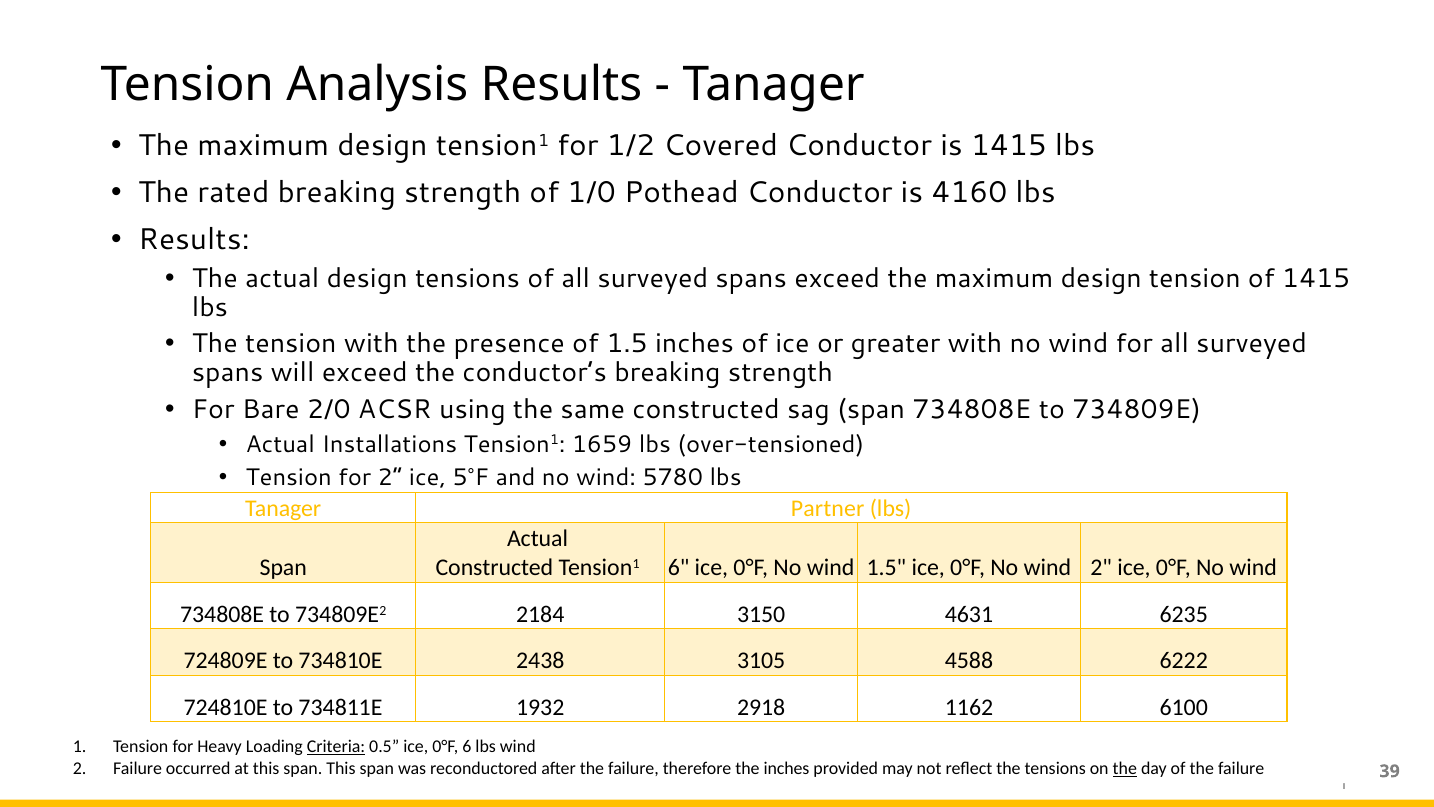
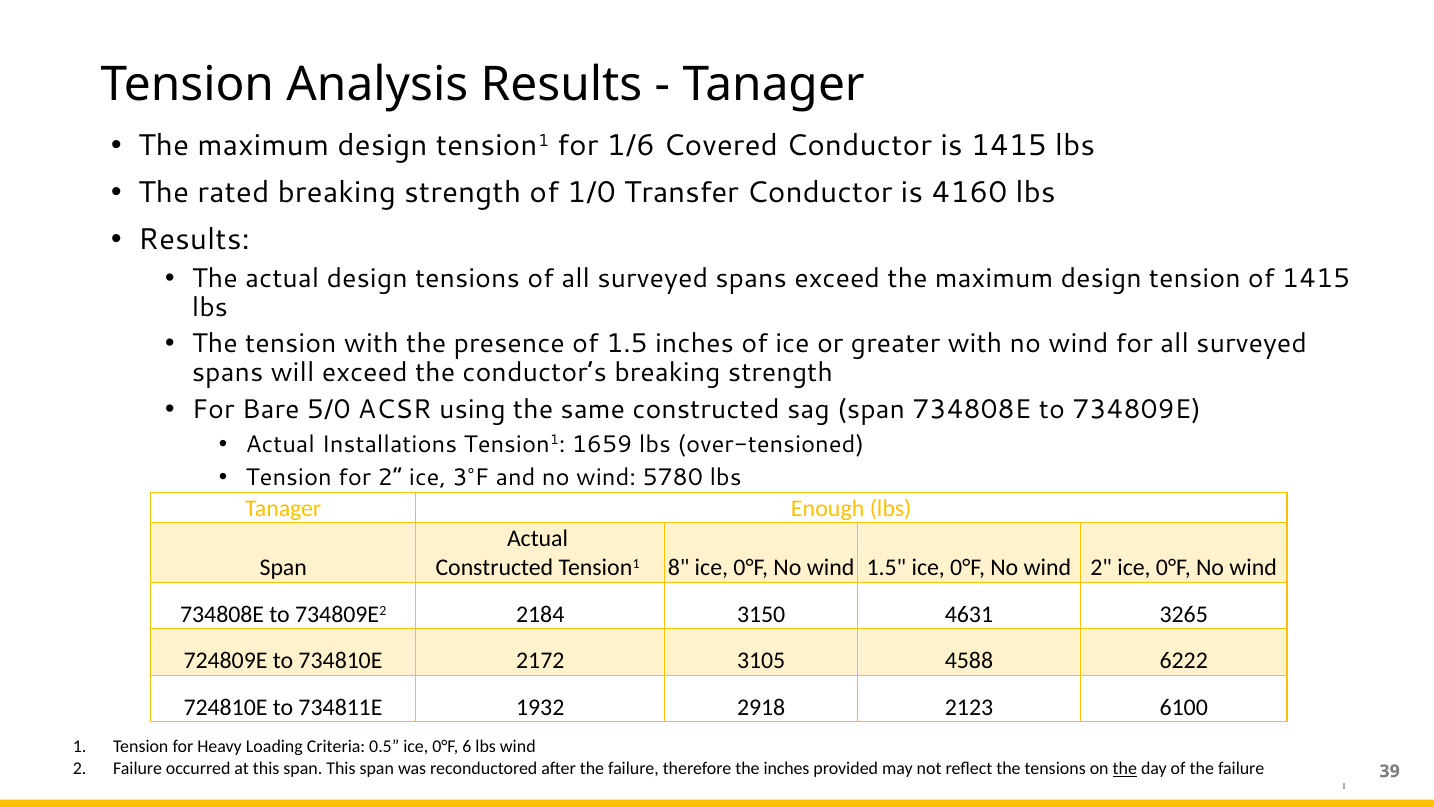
1/2: 1/2 -> 1/6
Pothead: Pothead -> Transfer
2/0: 2/0 -> 5/0
5°F: 5°F -> 3°F
Partner: Partner -> Enough
Tension1 6: 6 -> 8
6235: 6235 -> 3265
2438: 2438 -> 2172
1162: 1162 -> 2123
Criteria underline: present -> none
